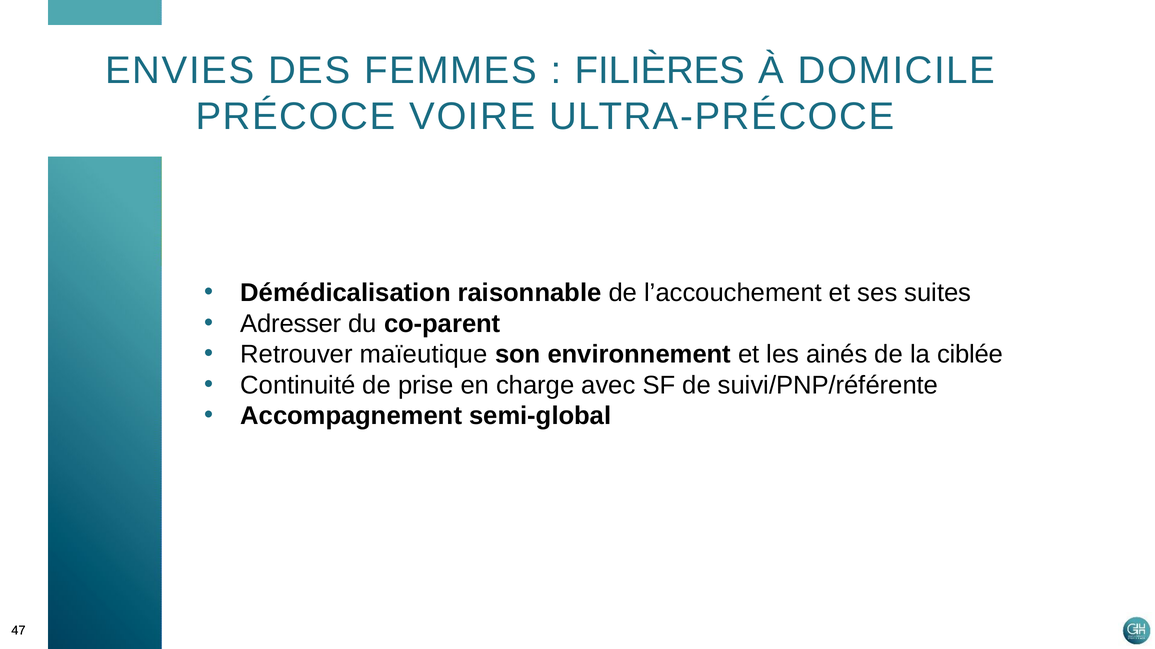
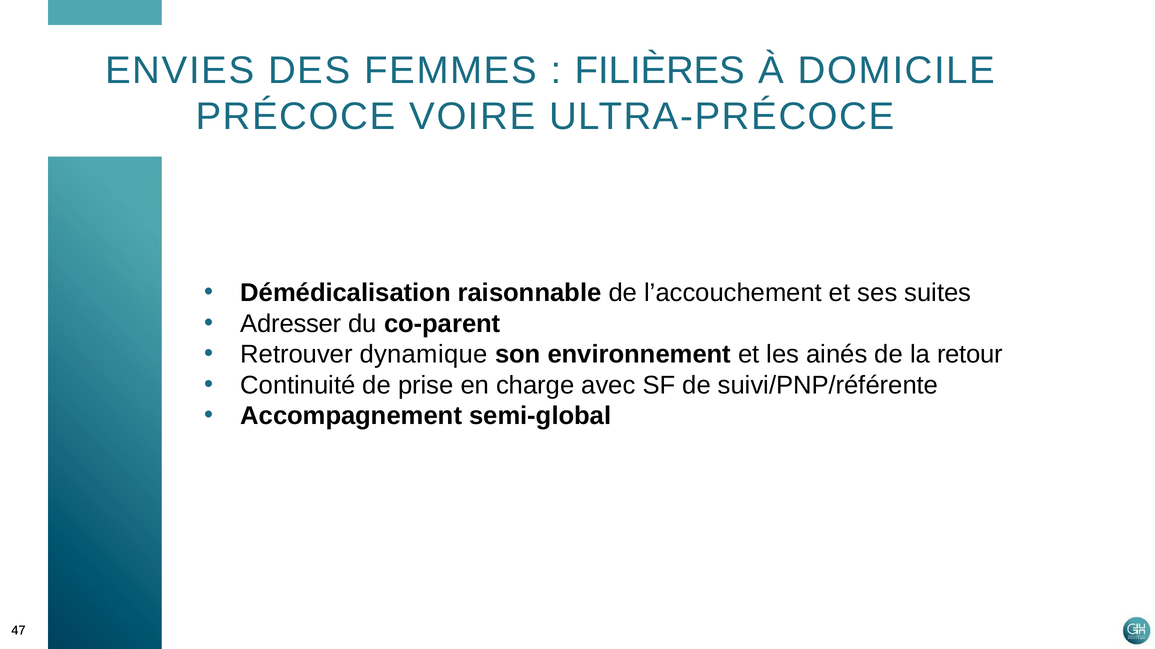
maïeutique: maïeutique -> dynamique
ciblée: ciblée -> retour
